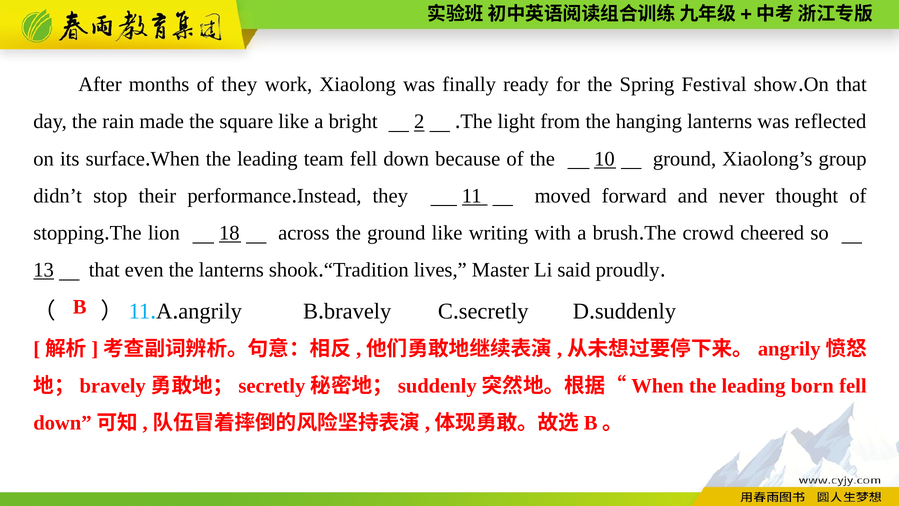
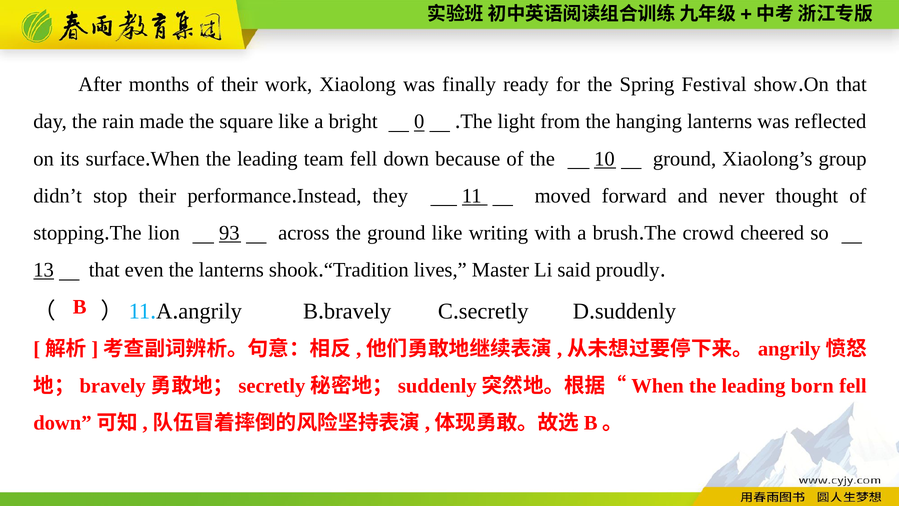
of they: they -> their
2: 2 -> 0
18: 18 -> 93
